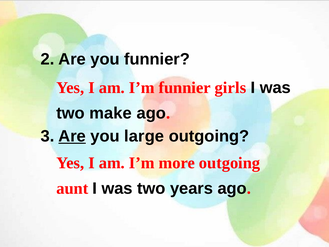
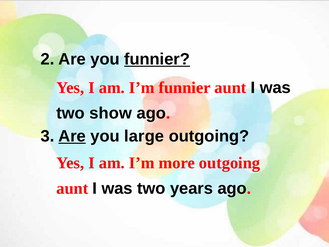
funnier at (157, 59) underline: none -> present
funnier girls: girls -> aunt
make: make -> show
